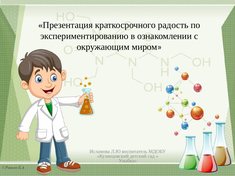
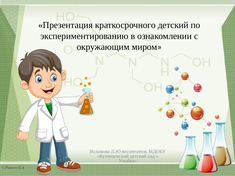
краткосрочного радость: радость -> детский
